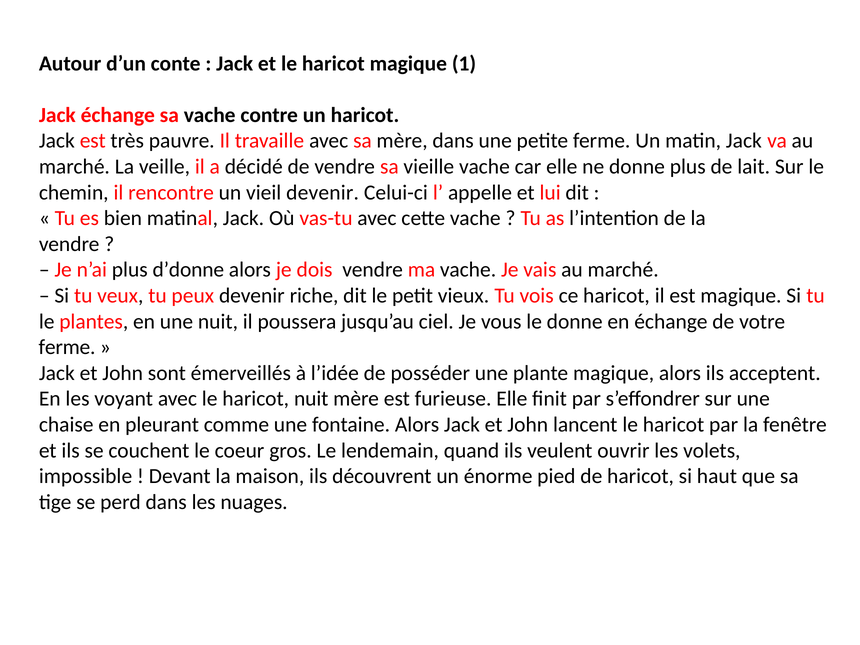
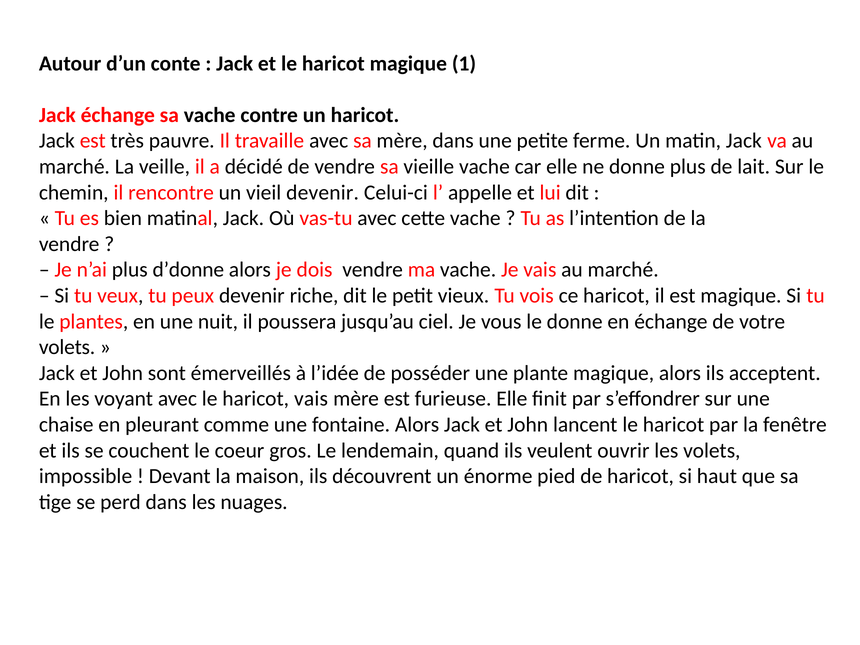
ferme at (67, 347): ferme -> volets
haricot nuit: nuit -> vais
